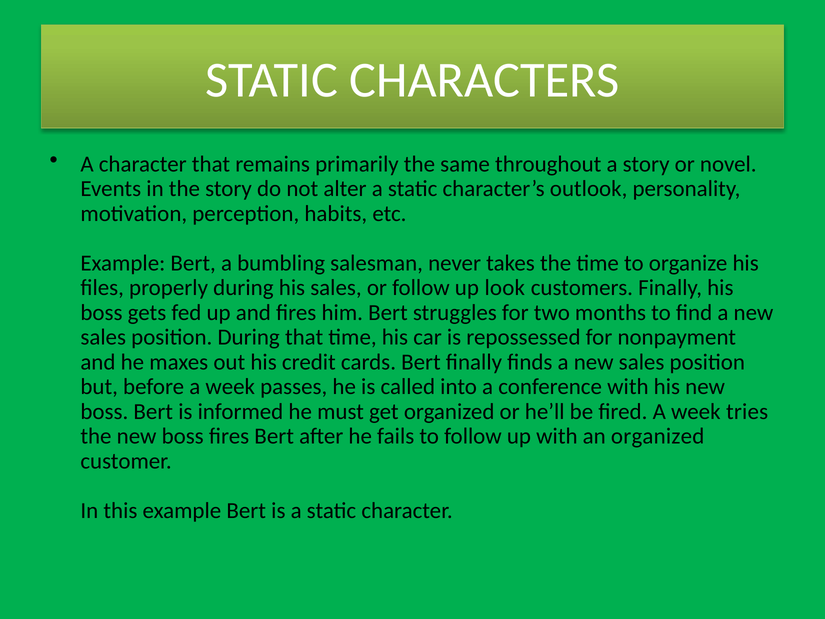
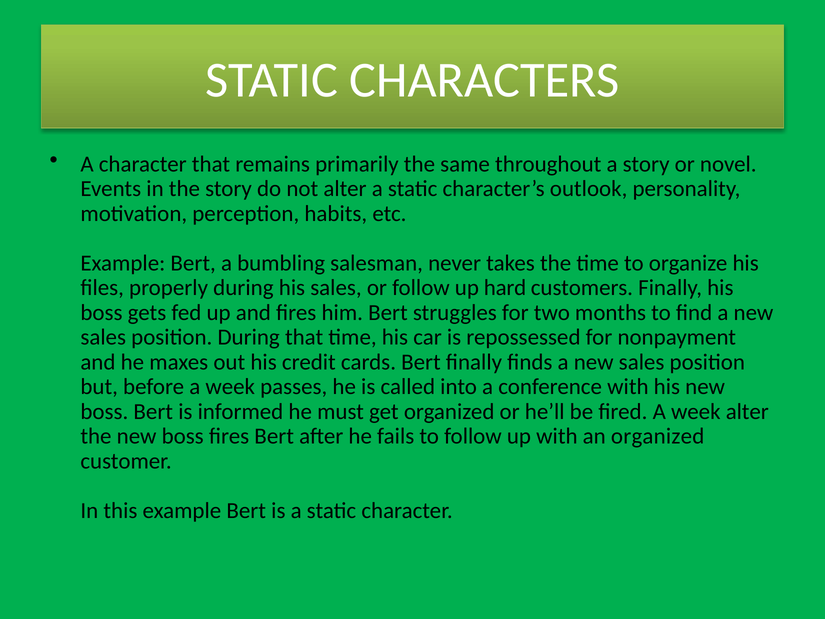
look: look -> hard
week tries: tries -> alter
